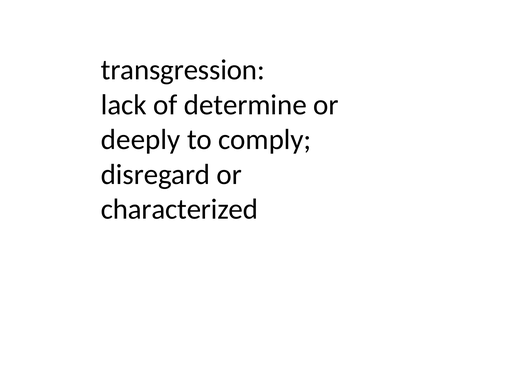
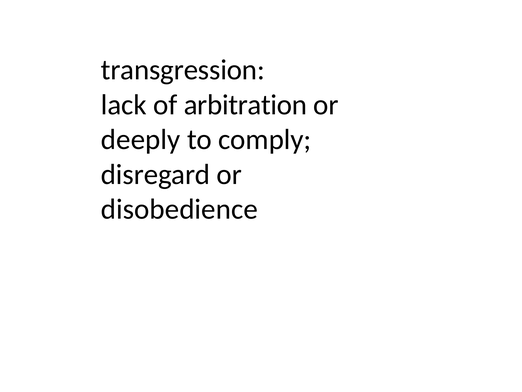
determine: determine -> arbitration
characterized: characterized -> disobedience
